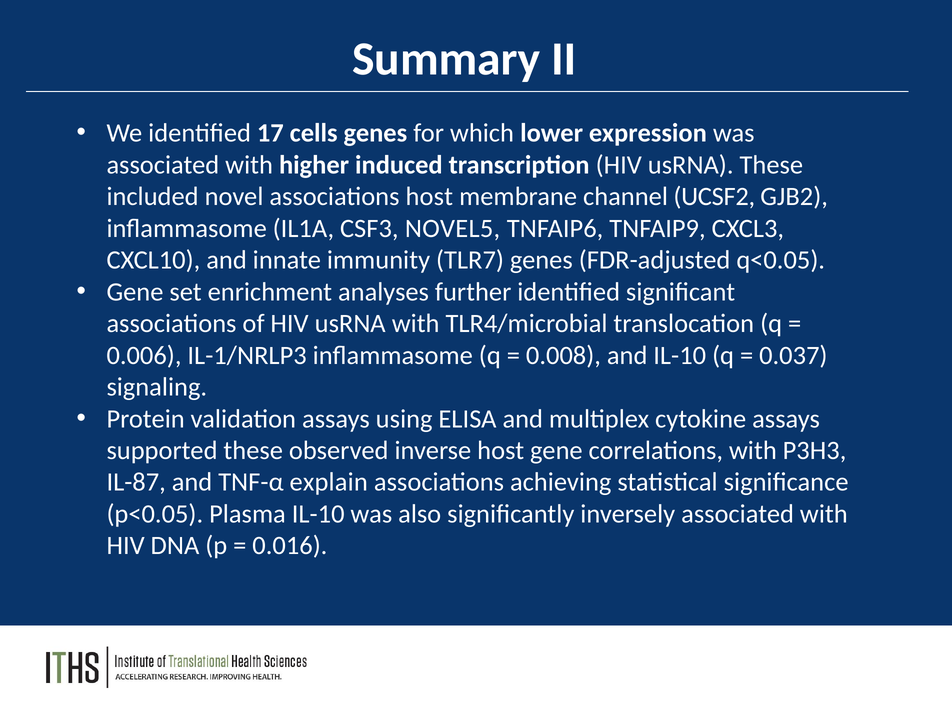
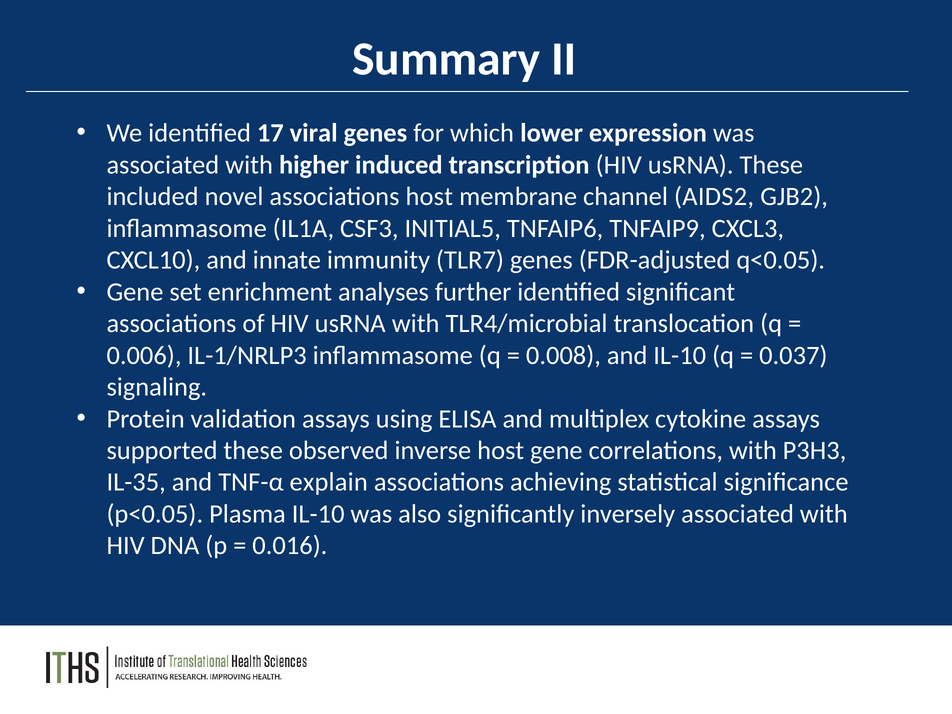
cells: cells -> viral
UCSF2: UCSF2 -> AIDS2
NOVEL5: NOVEL5 -> INITIAL5
IL-87: IL-87 -> IL-35
